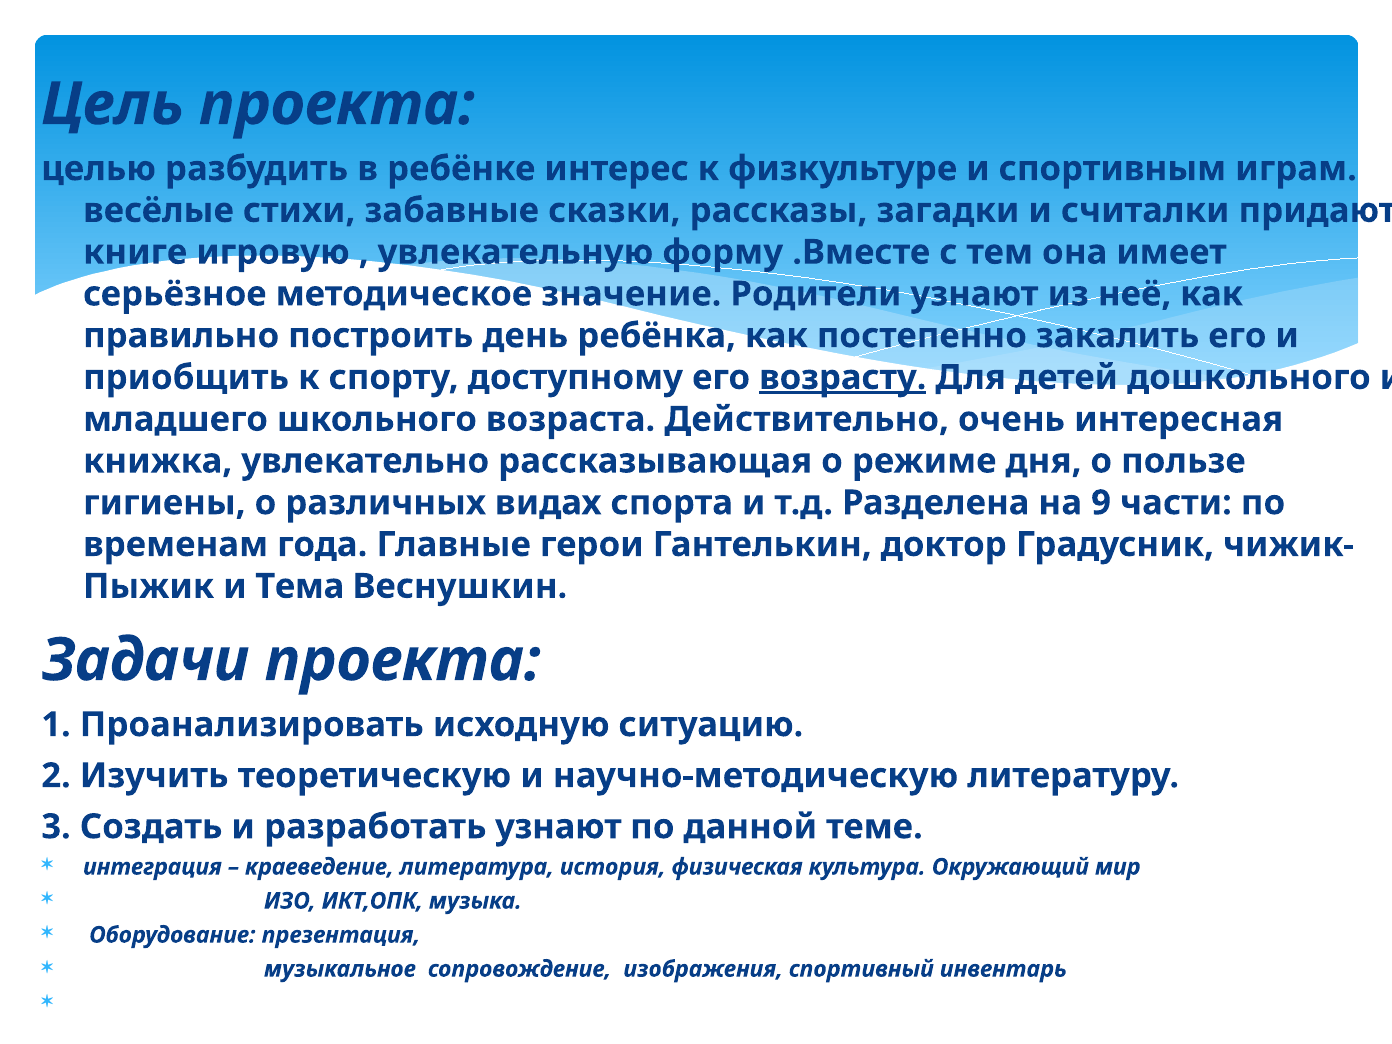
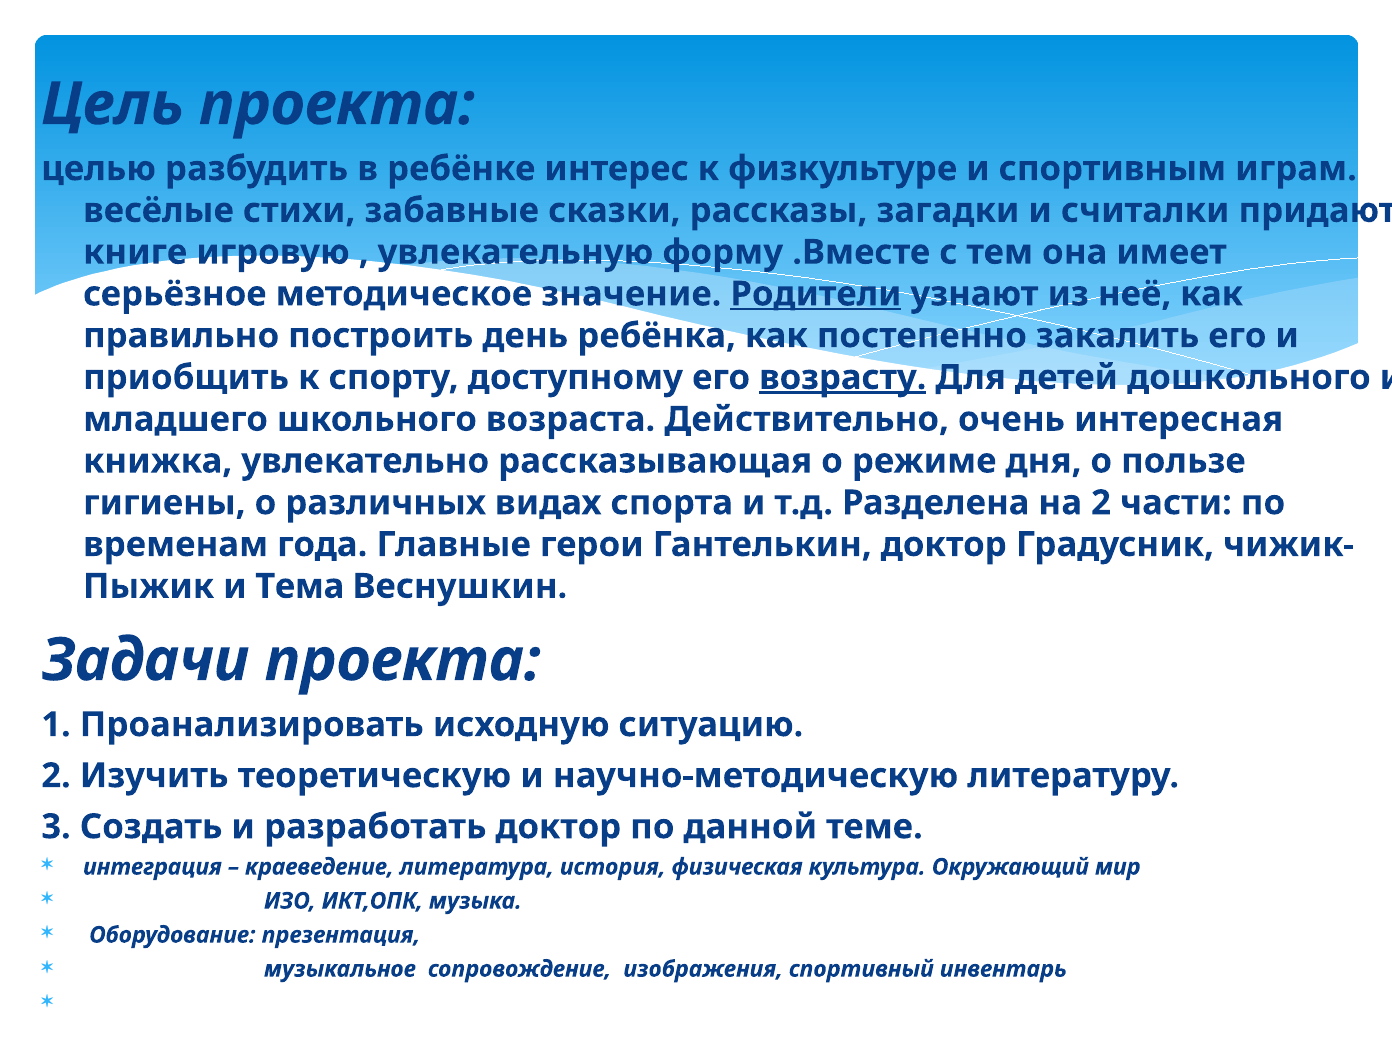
Родители underline: none -> present
на 9: 9 -> 2
разработать узнают: узнают -> доктор
